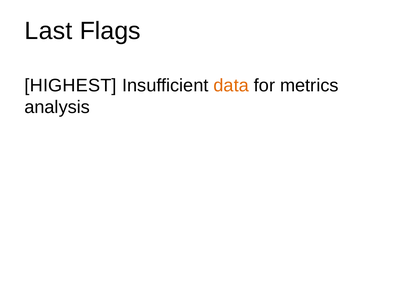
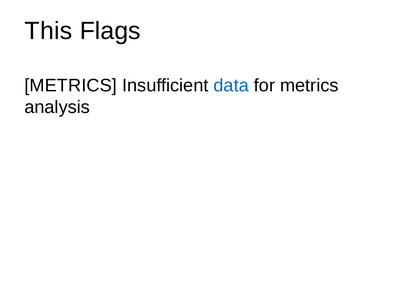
Last: Last -> This
HIGHEST at (71, 86): HIGHEST -> METRICS
data colour: orange -> blue
